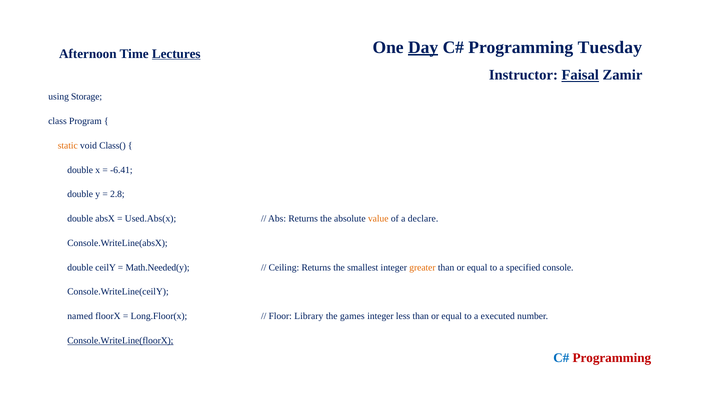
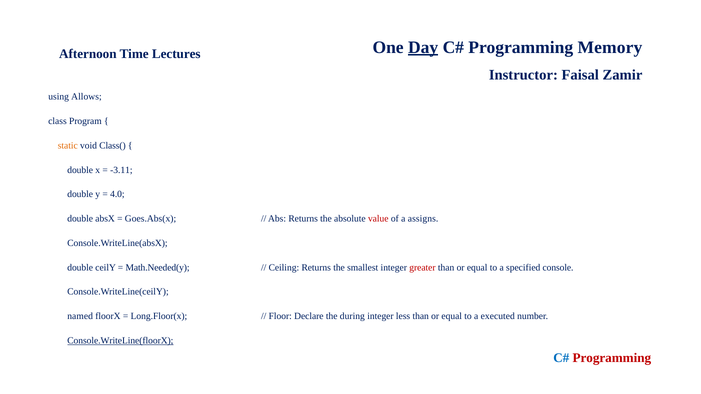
Tuesday: Tuesday -> Memory
Lectures underline: present -> none
Faisal underline: present -> none
Storage: Storage -> Allows
-6.41: -6.41 -> -3.11
2.8: 2.8 -> 4.0
Used.Abs(x: Used.Abs(x -> Goes.Abs(x
value colour: orange -> red
declare: declare -> assigns
greater colour: orange -> red
Library: Library -> Declare
games: games -> during
